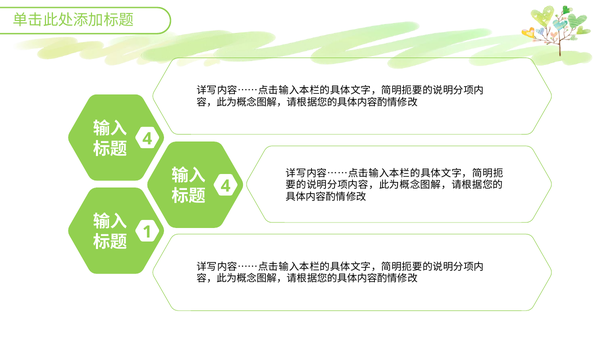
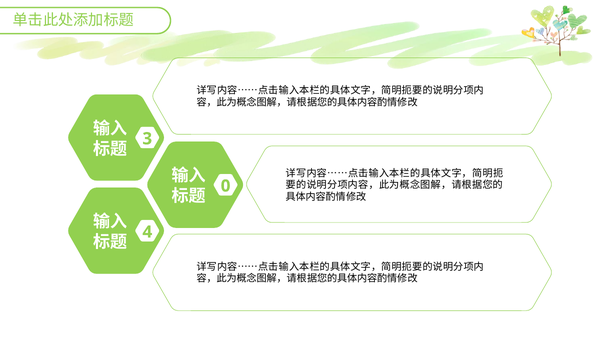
4 at (147, 139): 4 -> 3
4 at (226, 186): 4 -> 0
1: 1 -> 4
